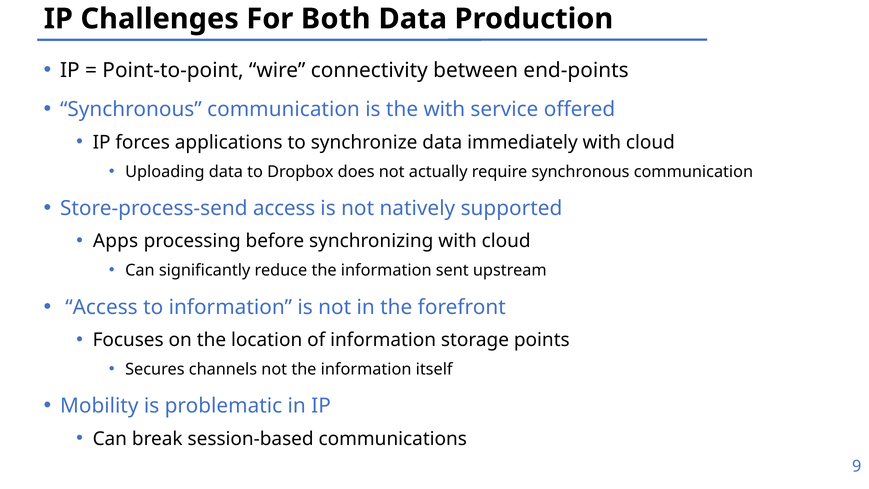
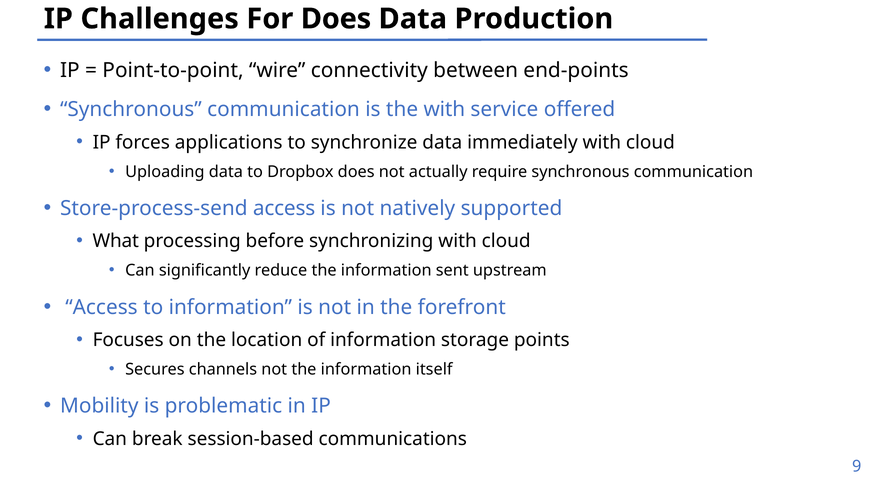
For Both: Both -> Does
Apps: Apps -> What
